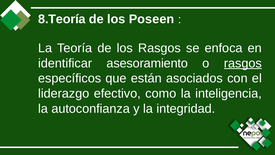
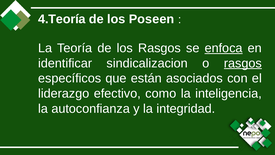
8.Teoría: 8.Teoría -> 4.Teoría
enfoca underline: none -> present
asesoramiento: asesoramiento -> sindicalizacion
